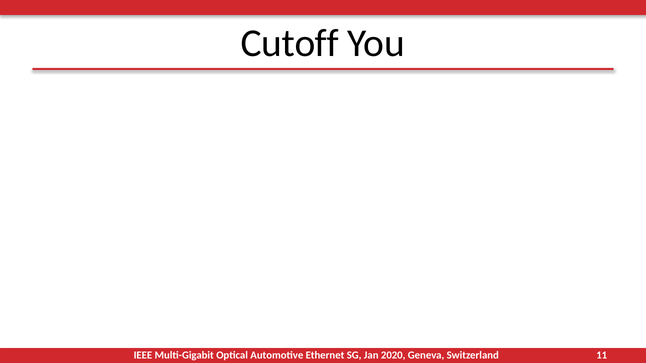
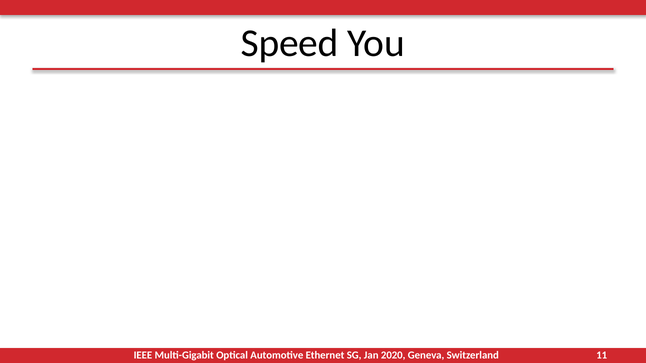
Cutoff: Cutoff -> Speed
